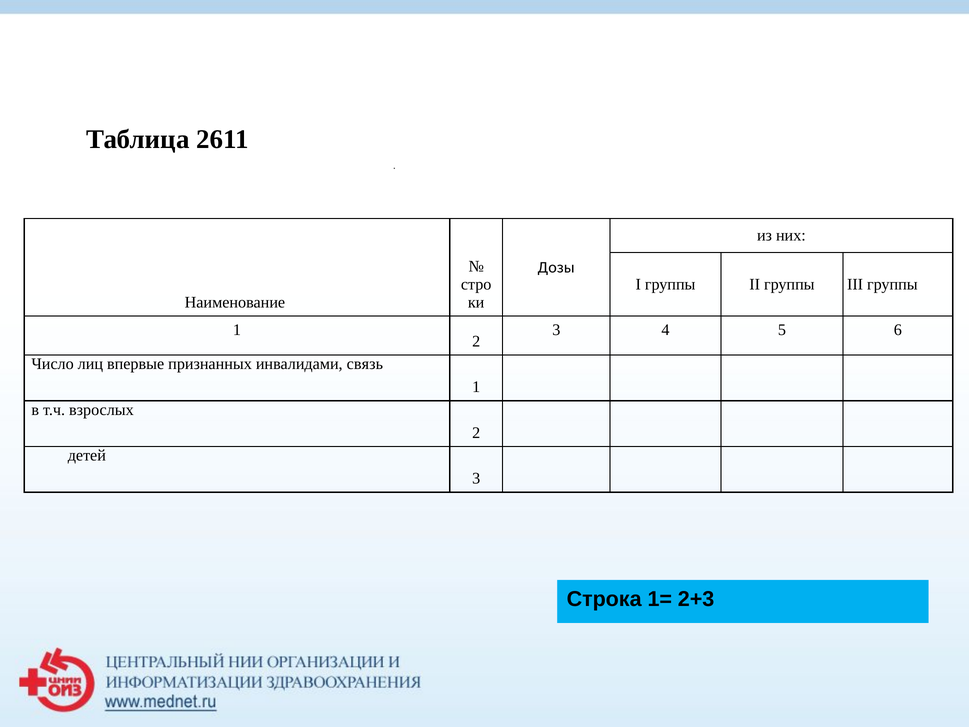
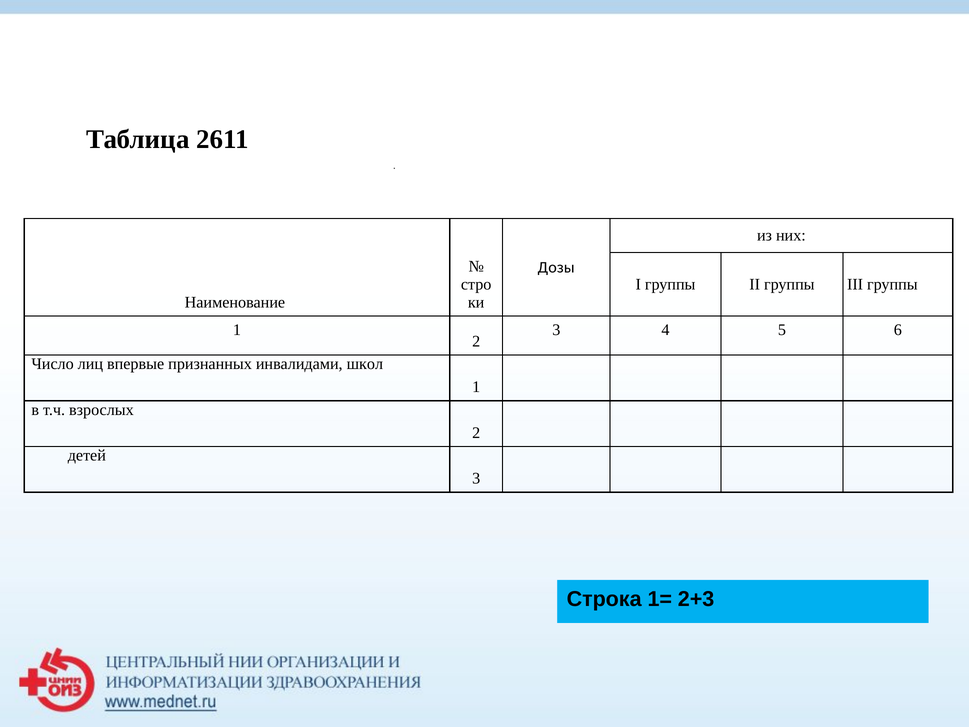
связь: связь -> школ
